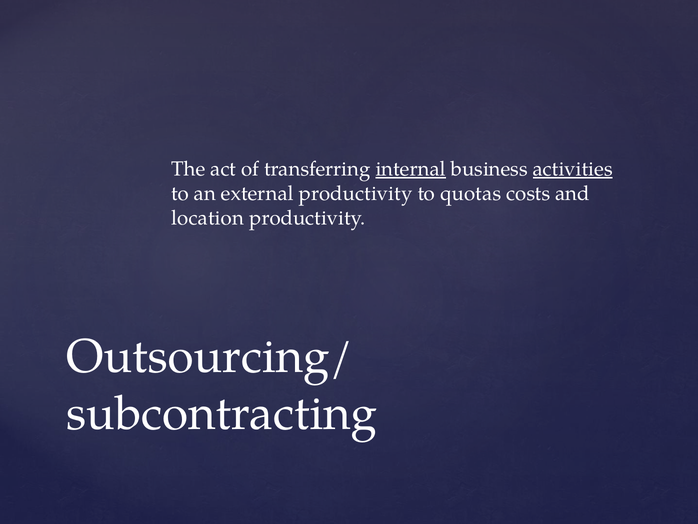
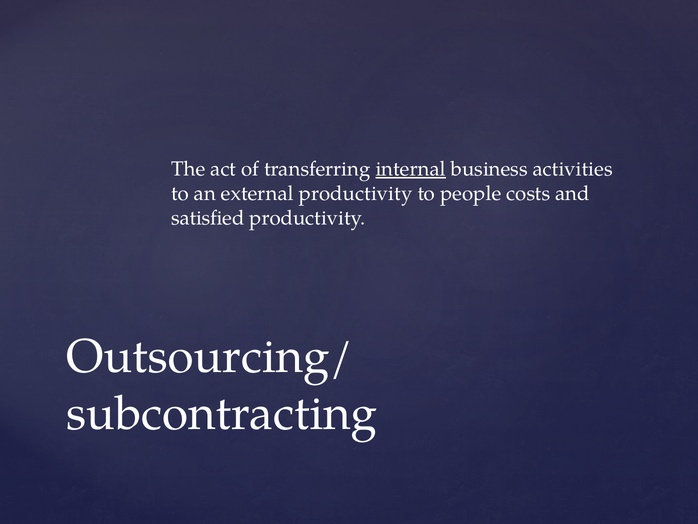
activities underline: present -> none
quotas: quotas -> people
location: location -> satisfied
